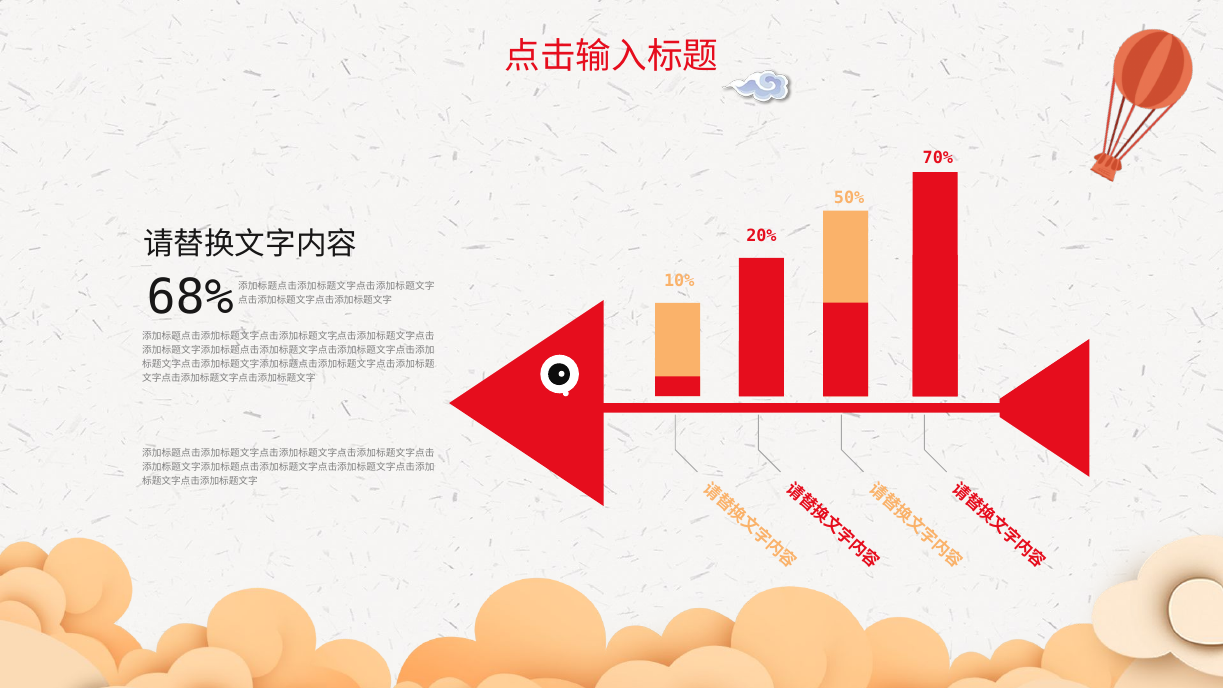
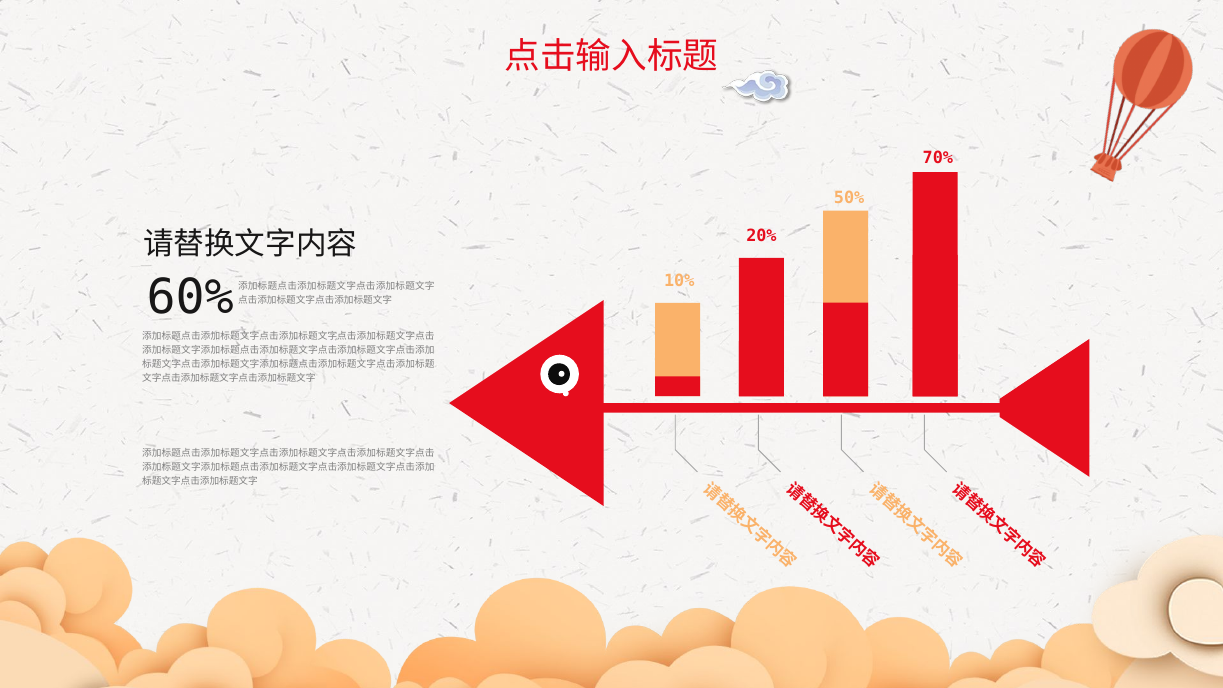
68%: 68% -> 60%
